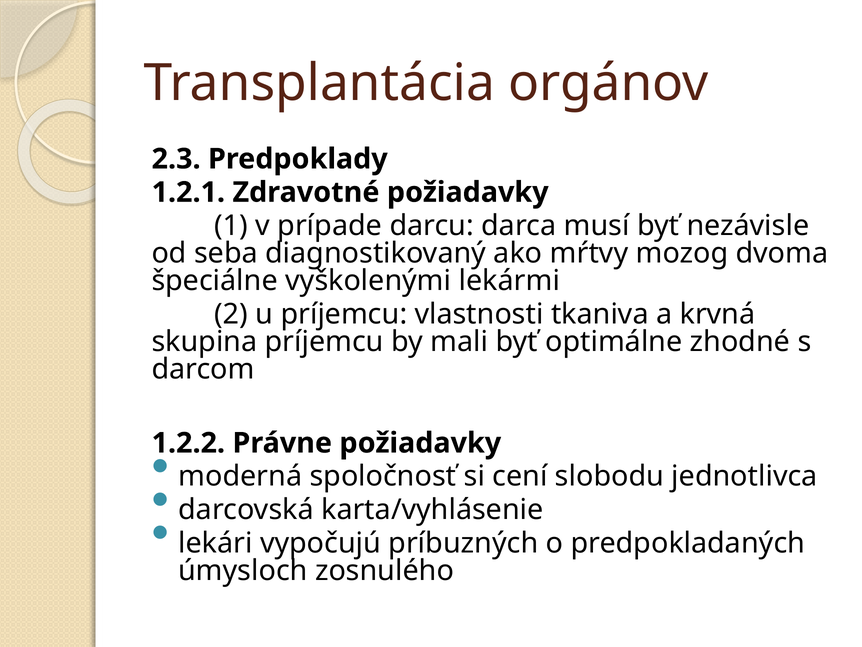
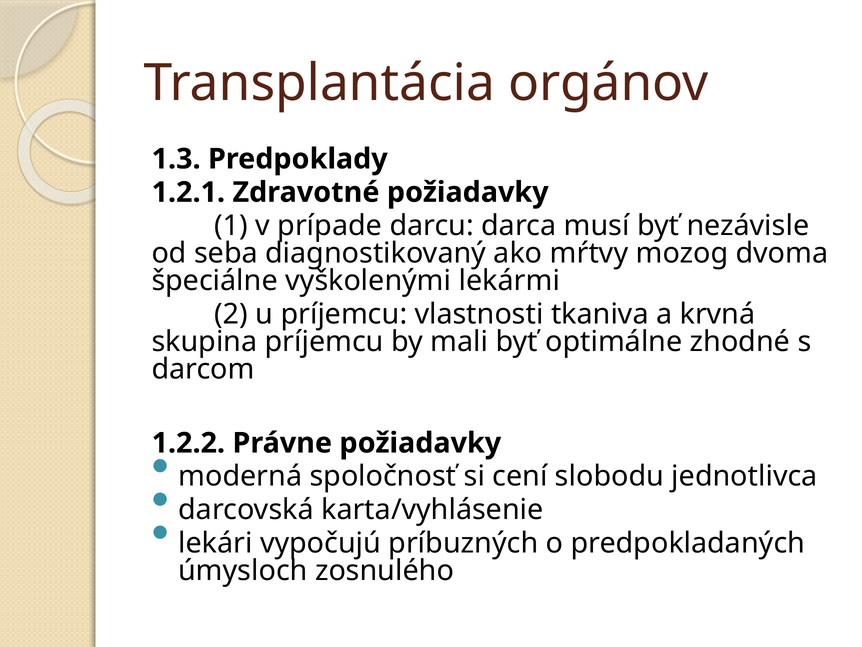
2.3: 2.3 -> 1.3
